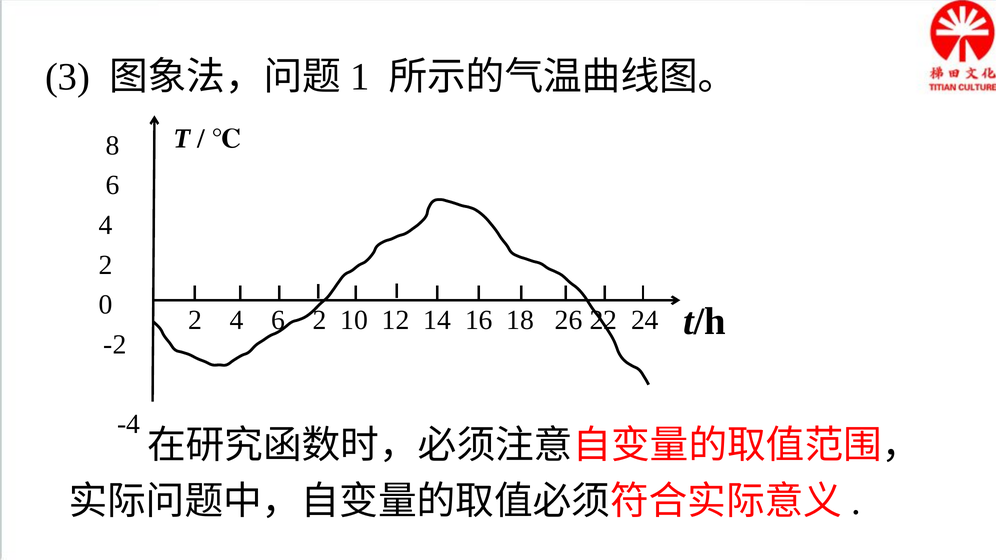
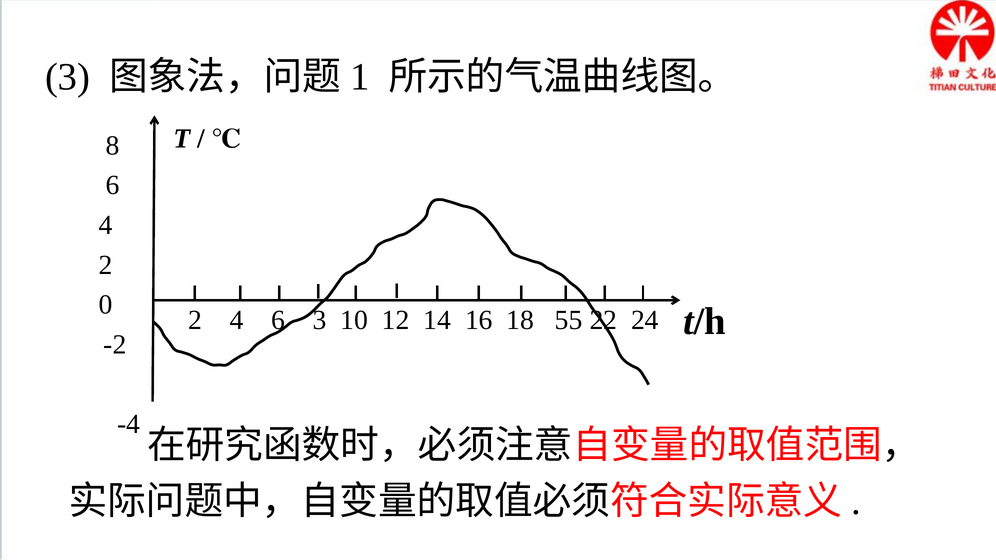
6 2: 2 -> 3
26: 26 -> 55
